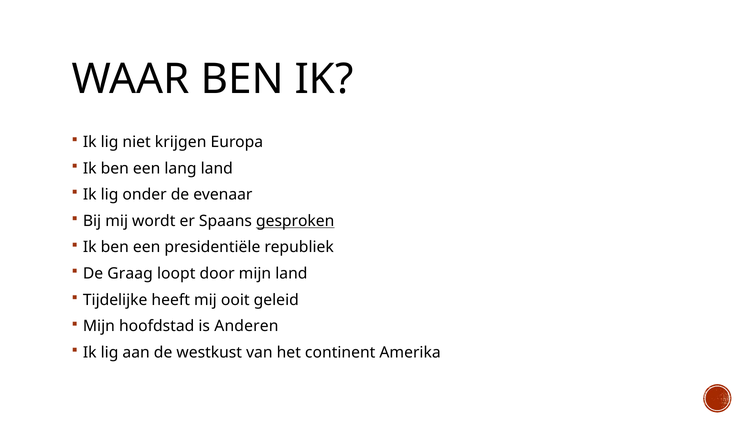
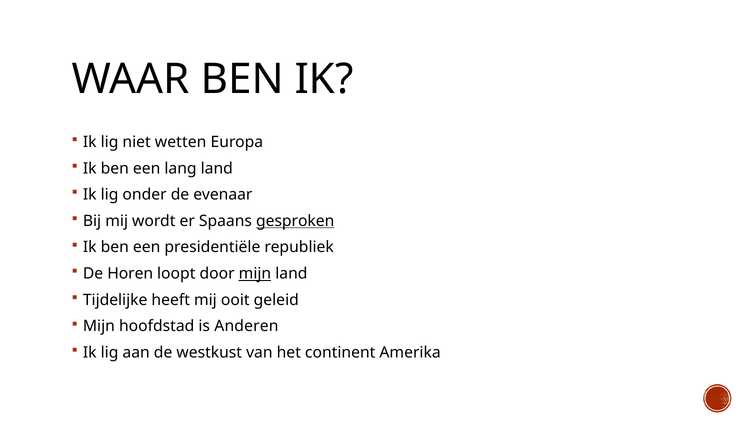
krijgen: krijgen -> wetten
Graag: Graag -> Horen
mijn at (255, 274) underline: none -> present
